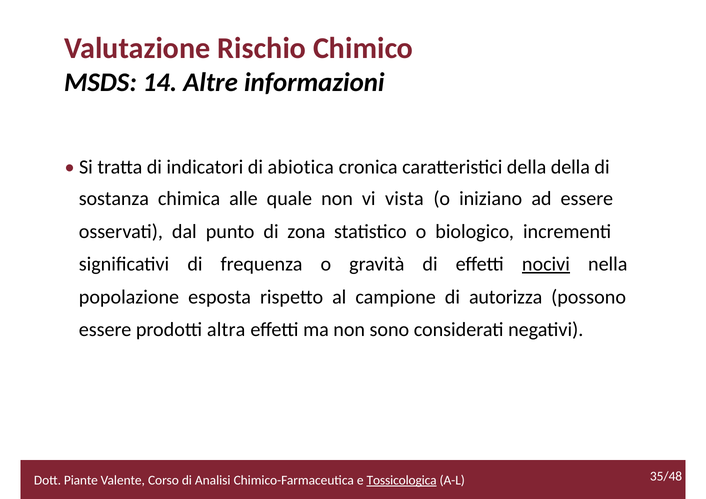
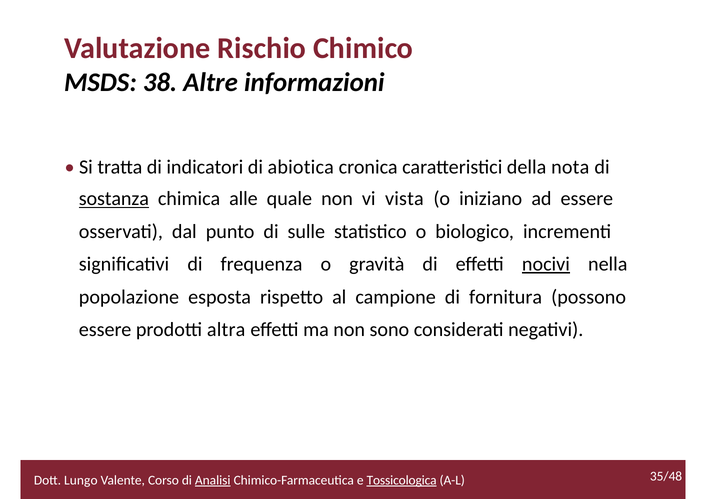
14: 14 -> 38
della della: della -> nota
sostanza underline: none -> present
zona: zona -> sulle
autorizza: autorizza -> fornitura
Piante: Piante -> Lungo
Analisi underline: none -> present
